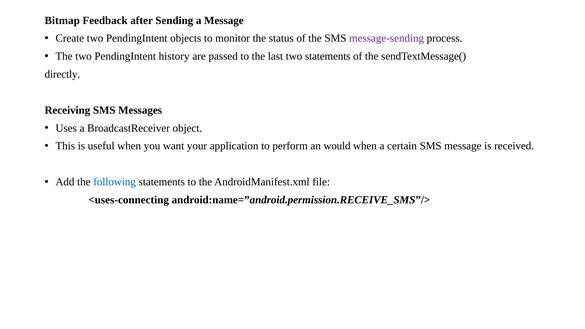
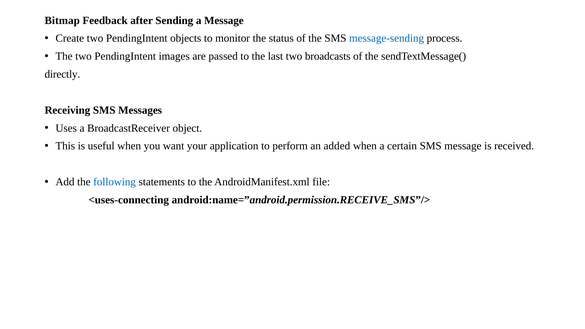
message-sending colour: purple -> blue
history: history -> images
two statements: statements -> broadcasts
would: would -> added
